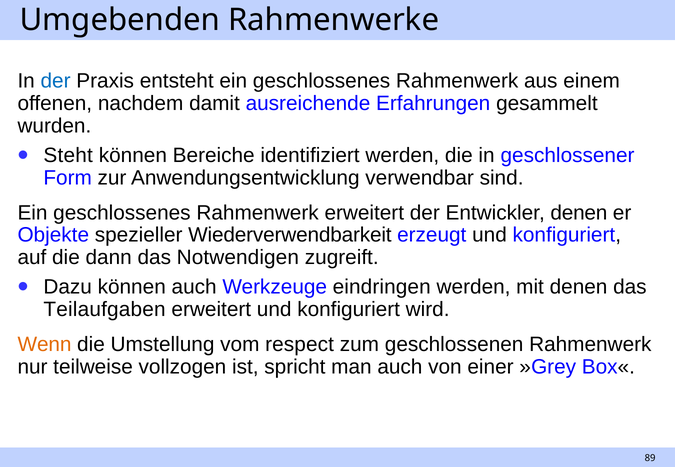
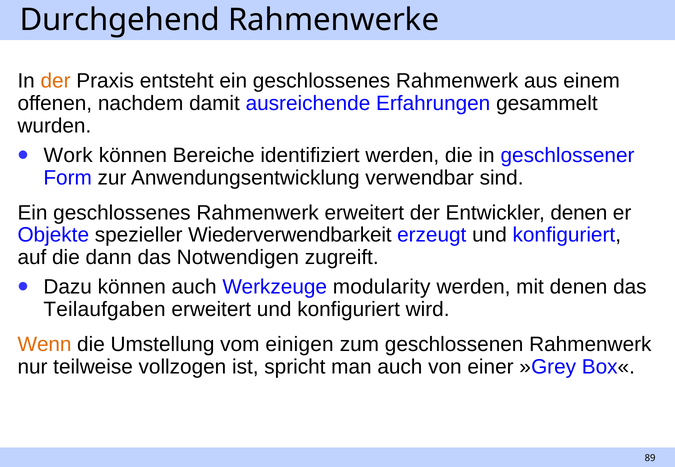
Umgebenden: Umgebenden -> Durchgehend
der at (56, 81) colour: blue -> orange
Steht: Steht -> Work
eindringen: eindringen -> modularity
respect: respect -> einigen
